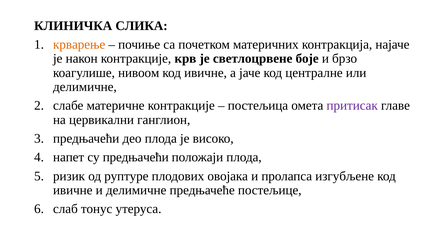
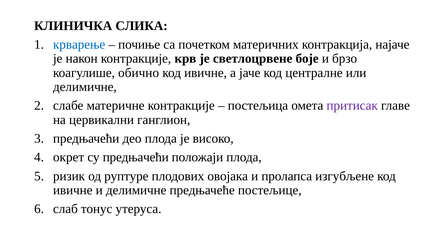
крварење colour: orange -> blue
нивоом: нивоом -> обично
напет: напет -> окрет
